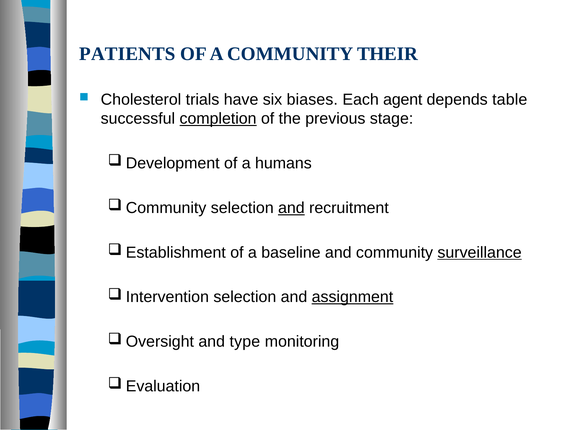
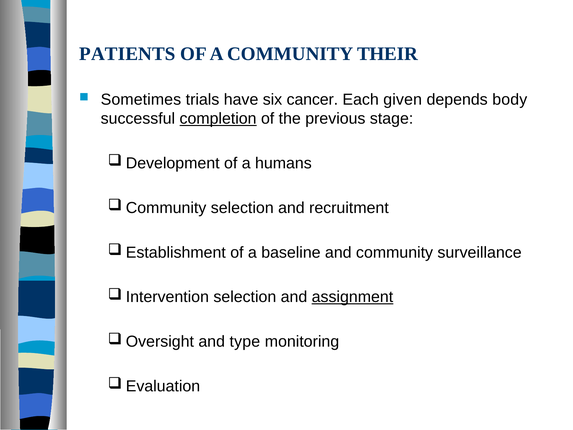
Cholesterol: Cholesterol -> Sometimes
biases: biases -> cancer
agent: agent -> given
table: table -> body
and at (291, 208) underline: present -> none
surveillance underline: present -> none
